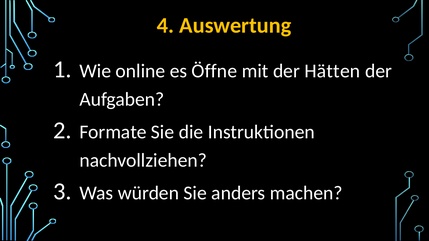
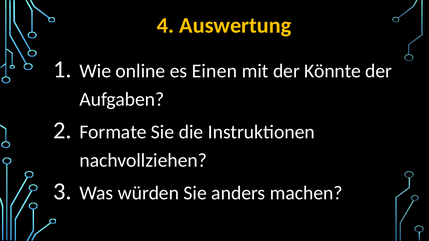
Öffne: Öffne -> Einen
Hätten: Hätten -> Könnte
